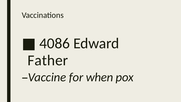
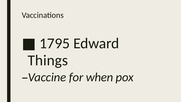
4086: 4086 -> 1795
Father: Father -> Things
